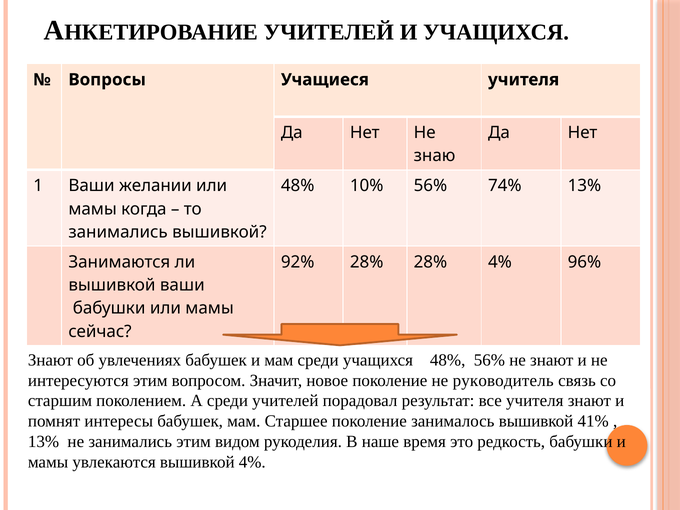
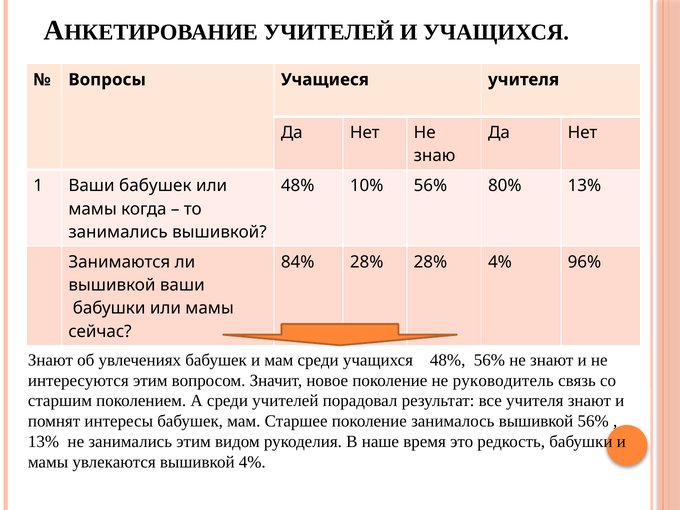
Ваши желании: желании -> бабушек
74%: 74% -> 80%
92%: 92% -> 84%
вышивкой 41%: 41% -> 56%
